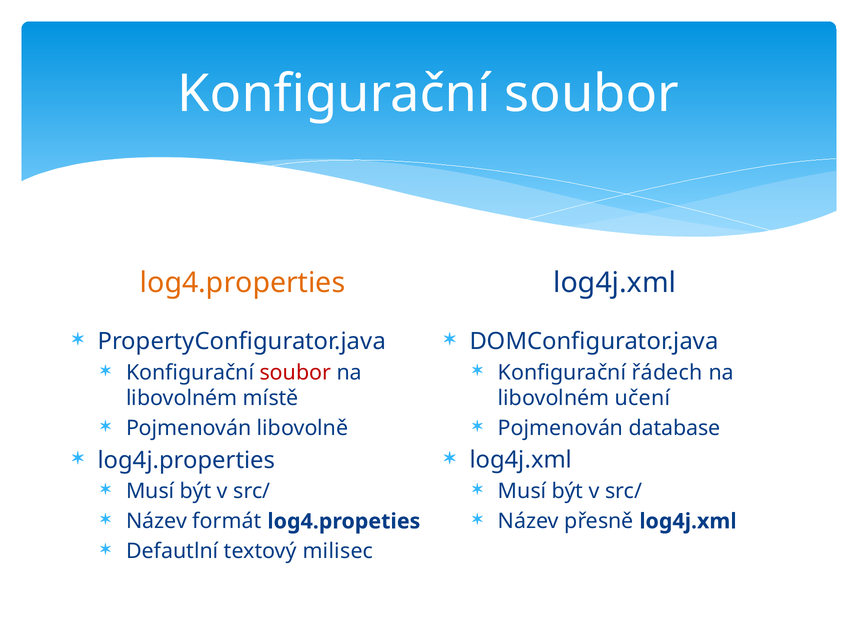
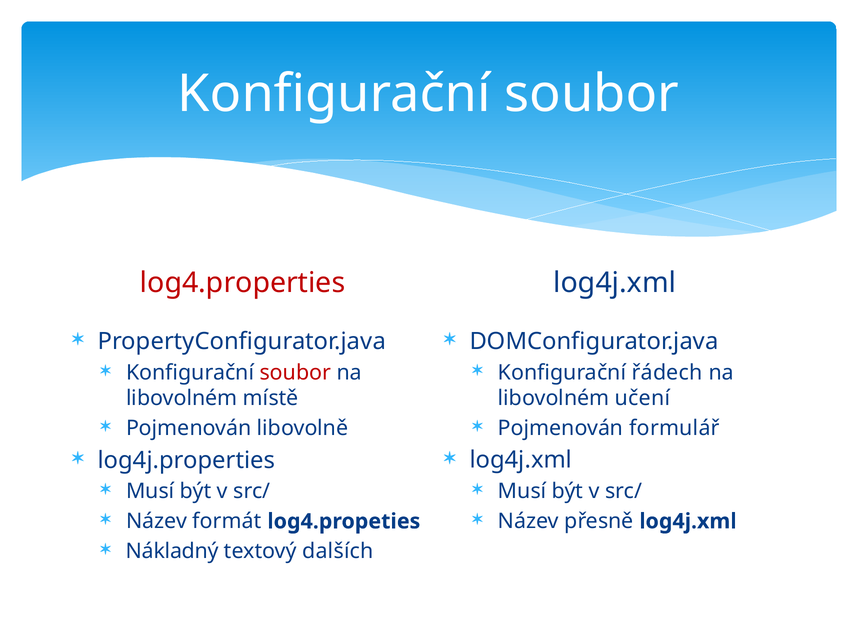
log4.properties colour: orange -> red
database: database -> formulář
Defautlní: Defautlní -> Nákladný
milisec: milisec -> dalších
